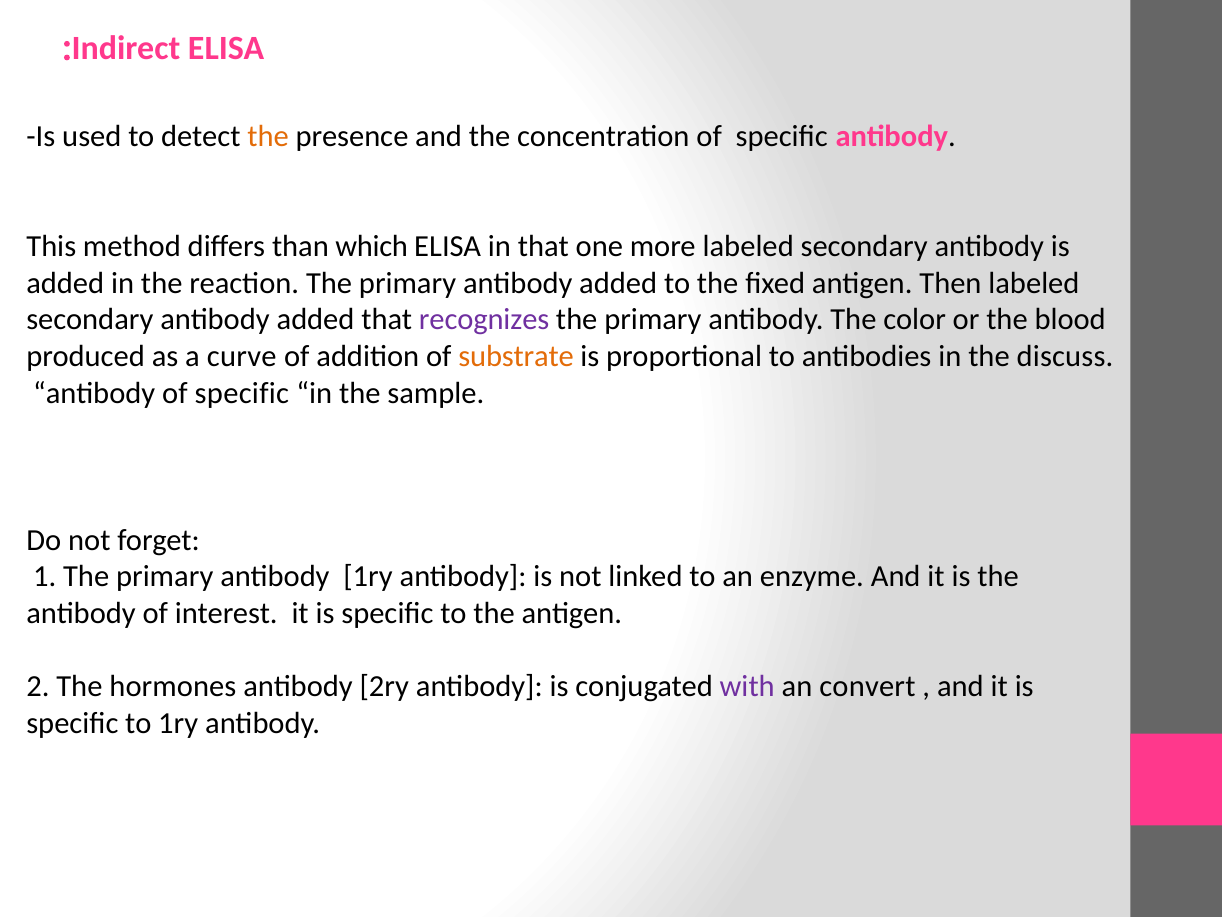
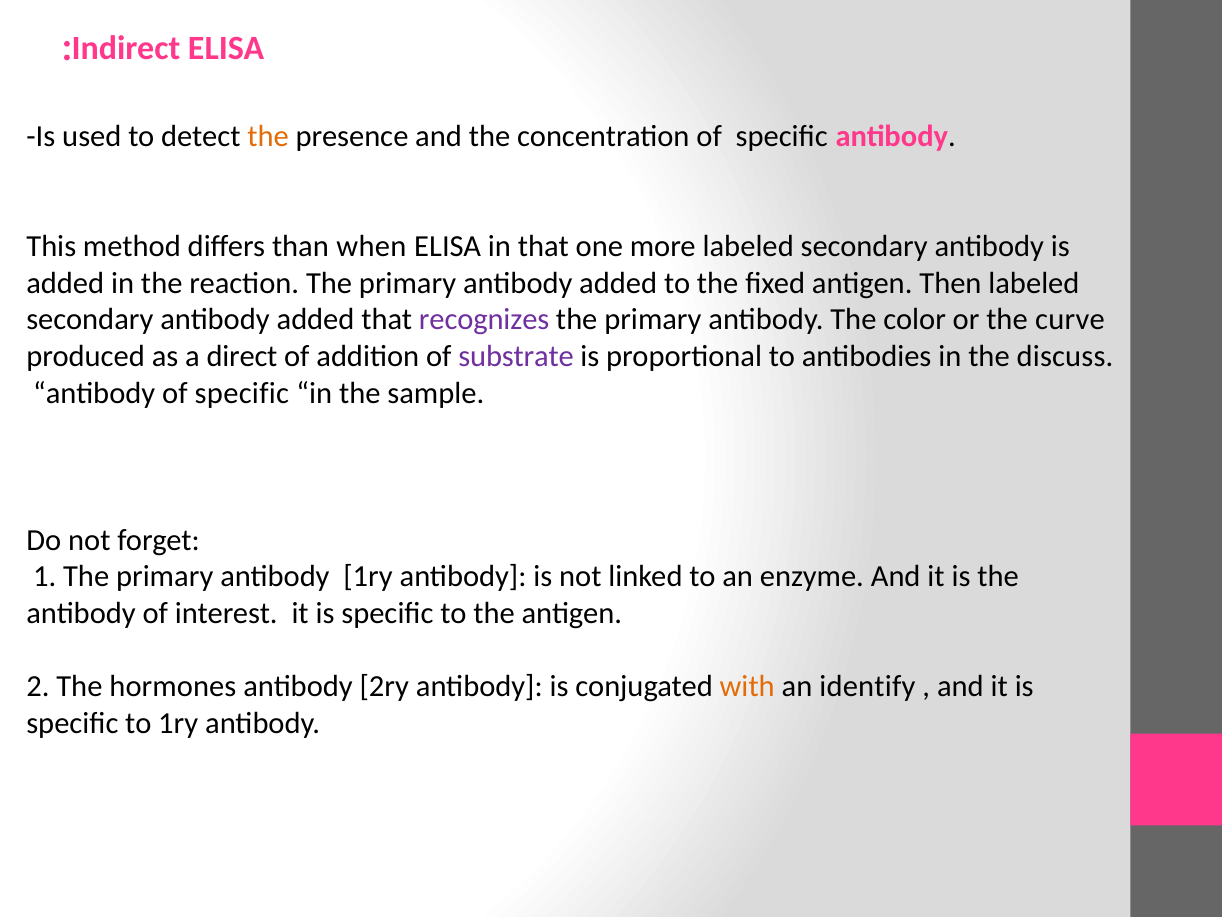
which: which -> when
blood: blood -> curve
curve: curve -> direct
substrate colour: orange -> purple
with colour: purple -> orange
convert: convert -> identify
